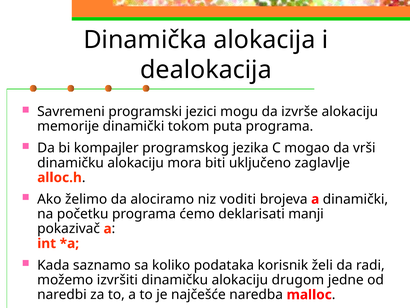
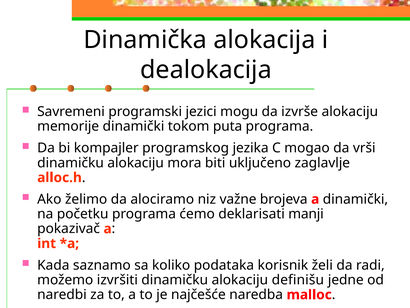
voditi: voditi -> važne
drugom: drugom -> definišu
